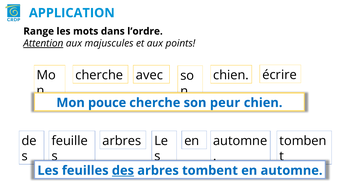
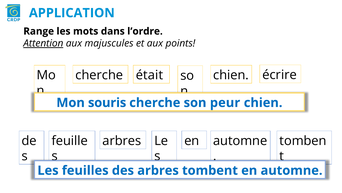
avec: avec -> était
pouce: pouce -> souris
des underline: present -> none
